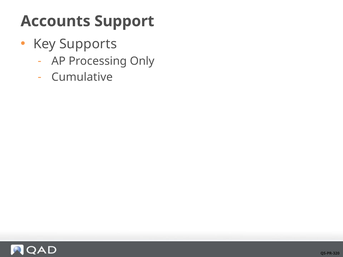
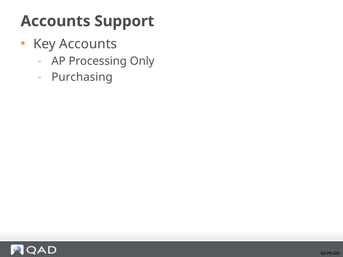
Key Supports: Supports -> Accounts
Cumulative: Cumulative -> Purchasing
